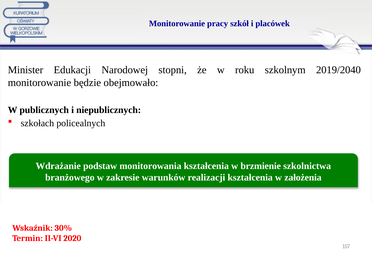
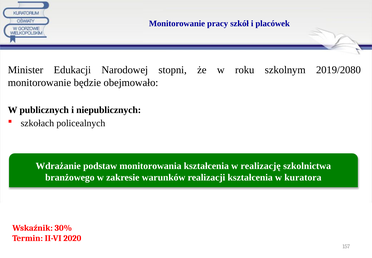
2019/2040: 2019/2040 -> 2019/2080
brzmienie: brzmienie -> realizację
założenia: założenia -> kuratora
